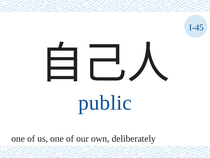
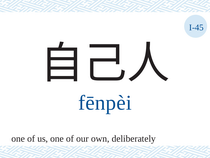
public: public -> fēnpèi
